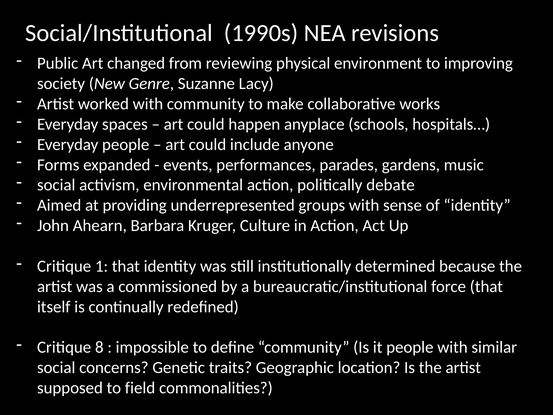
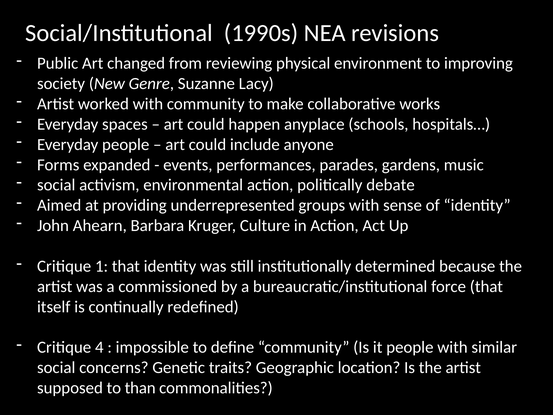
8: 8 -> 4
field: field -> than
